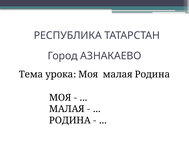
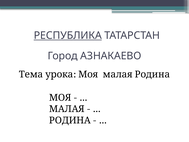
РЕСПУБЛИКА underline: none -> present
